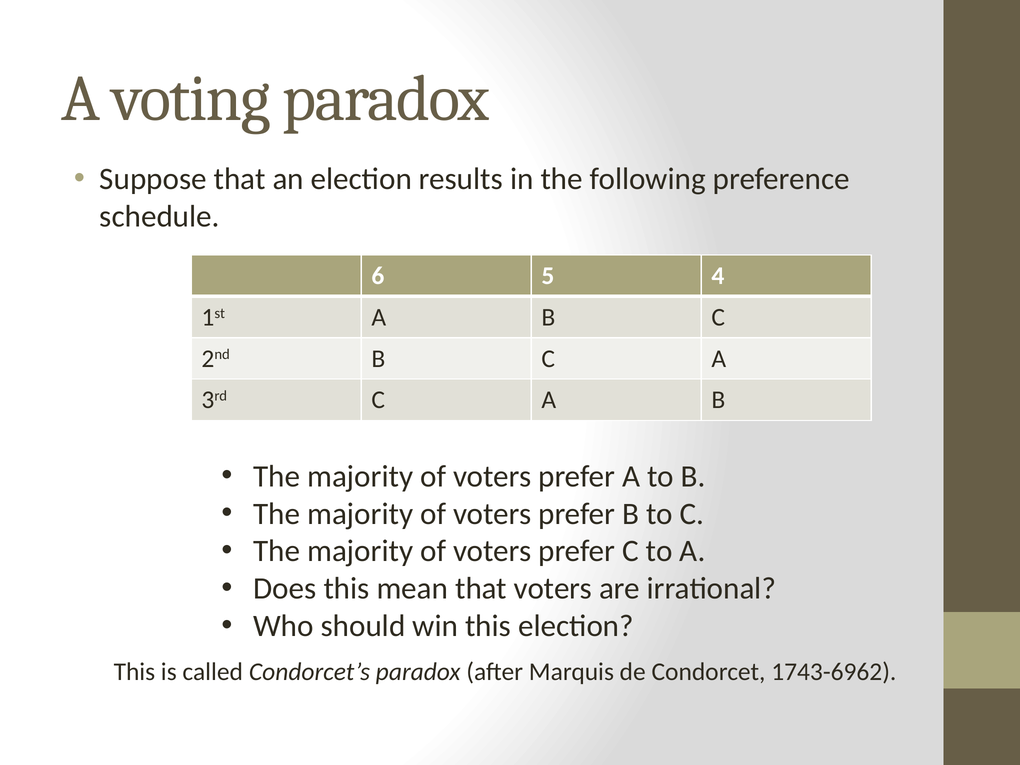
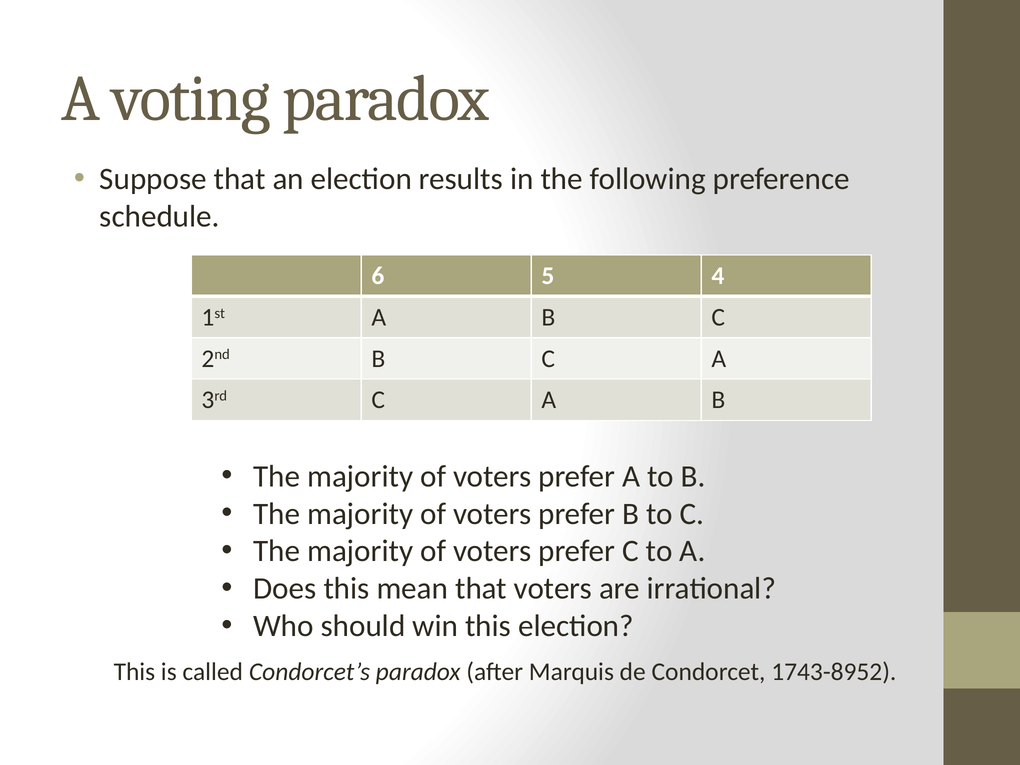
1743-6962: 1743-6962 -> 1743-8952
